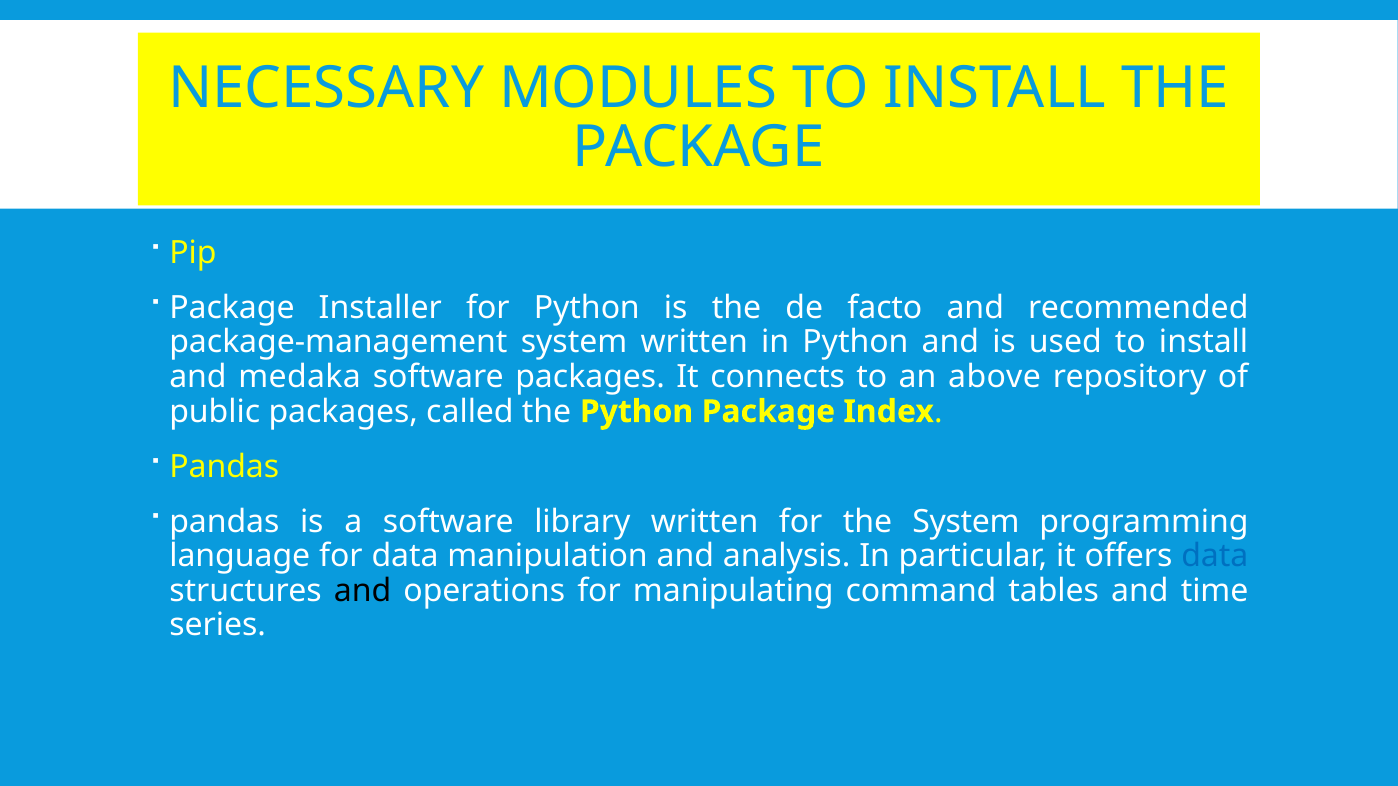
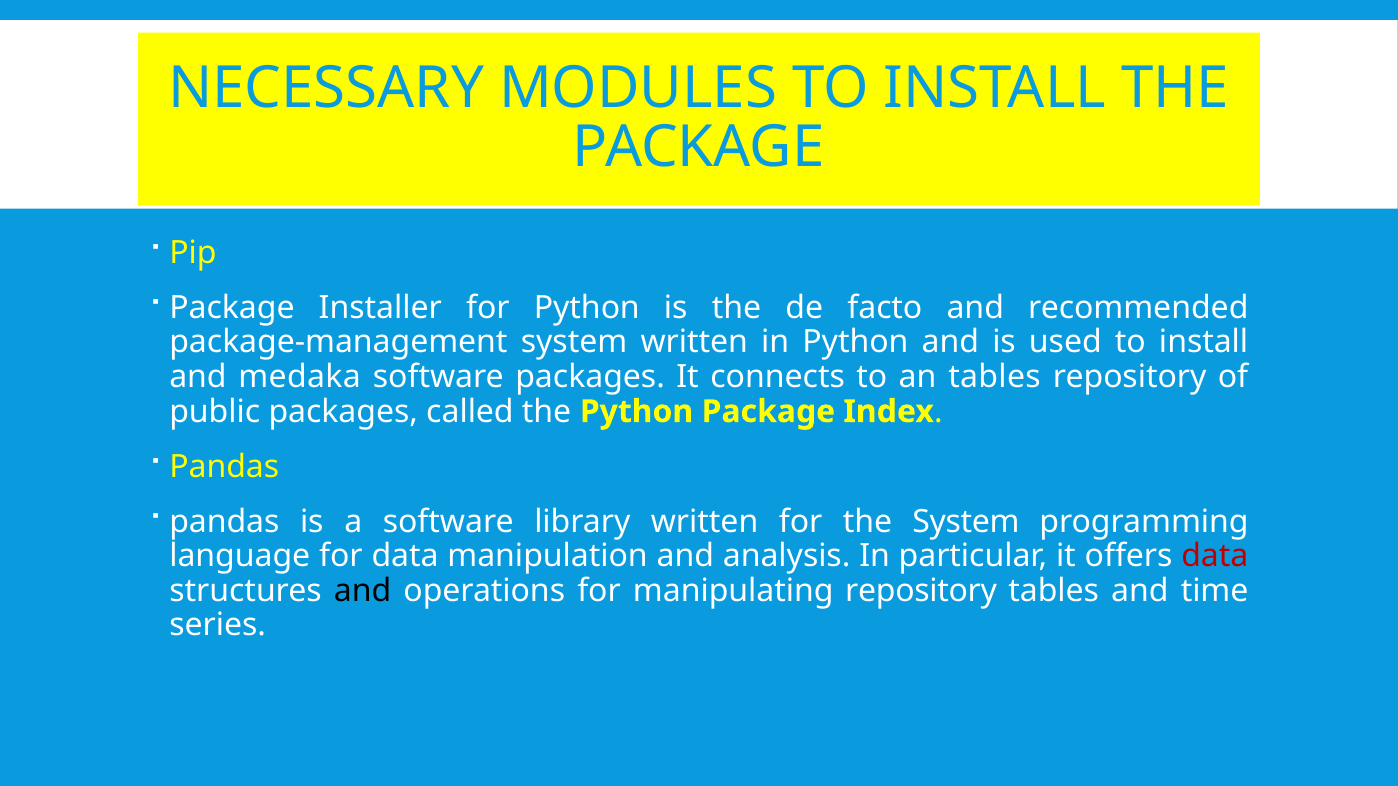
an above: above -> tables
data at (1215, 556) colour: blue -> red
manipulating command: command -> repository
